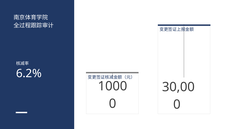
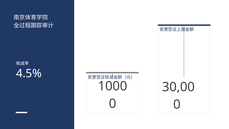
6.2%: 6.2% -> 4.5%
